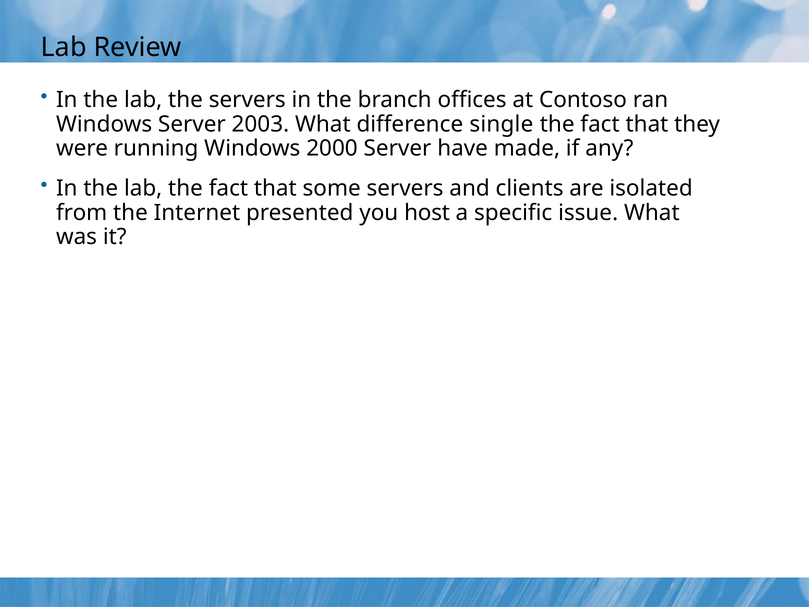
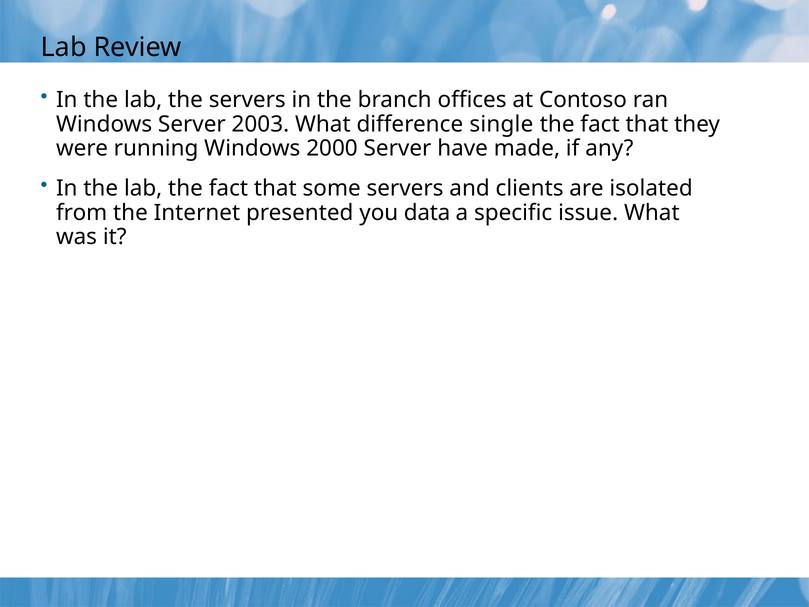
host: host -> data
